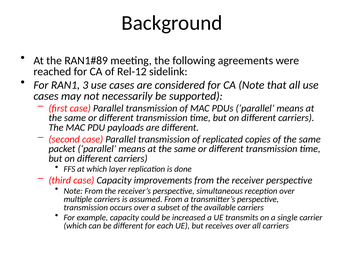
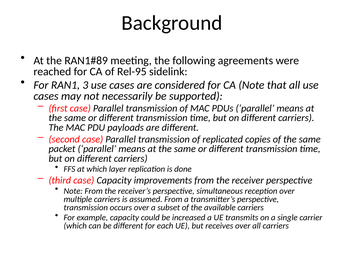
Rel-12: Rel-12 -> Rel-95
